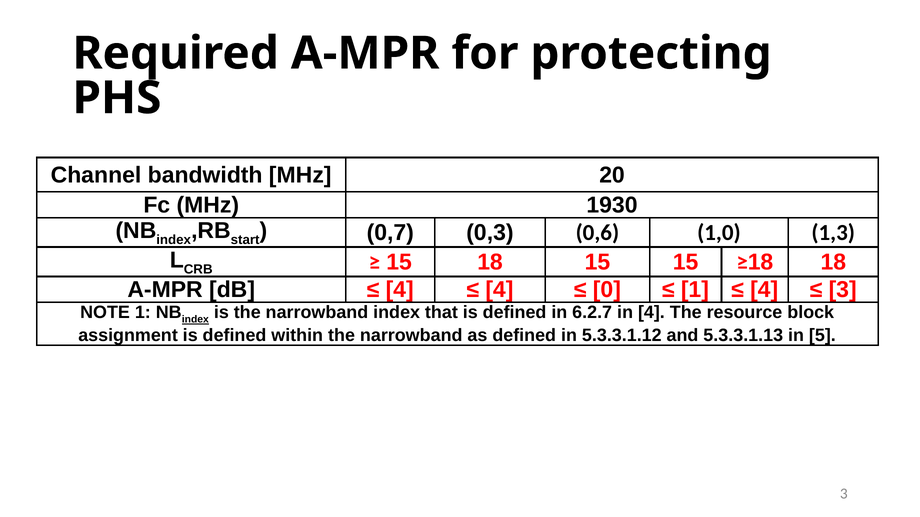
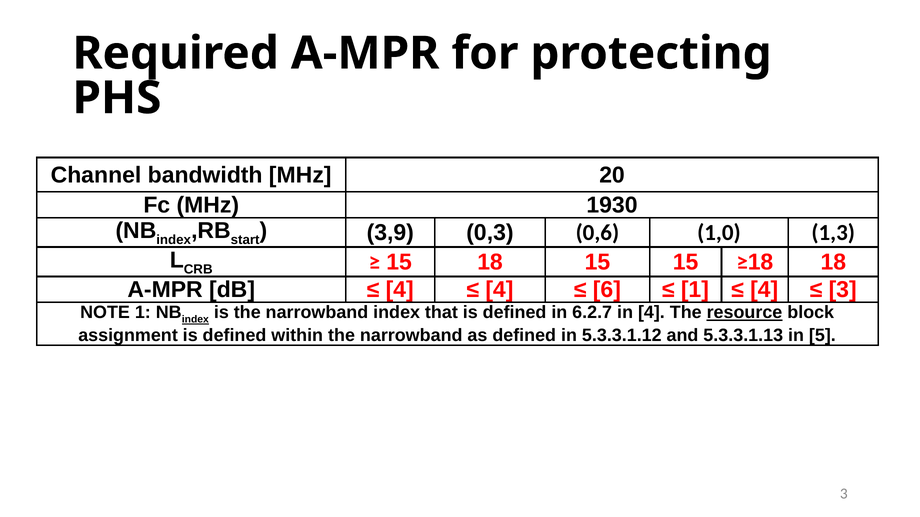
0,7: 0,7 -> 3,9
0: 0 -> 6
resource underline: none -> present
